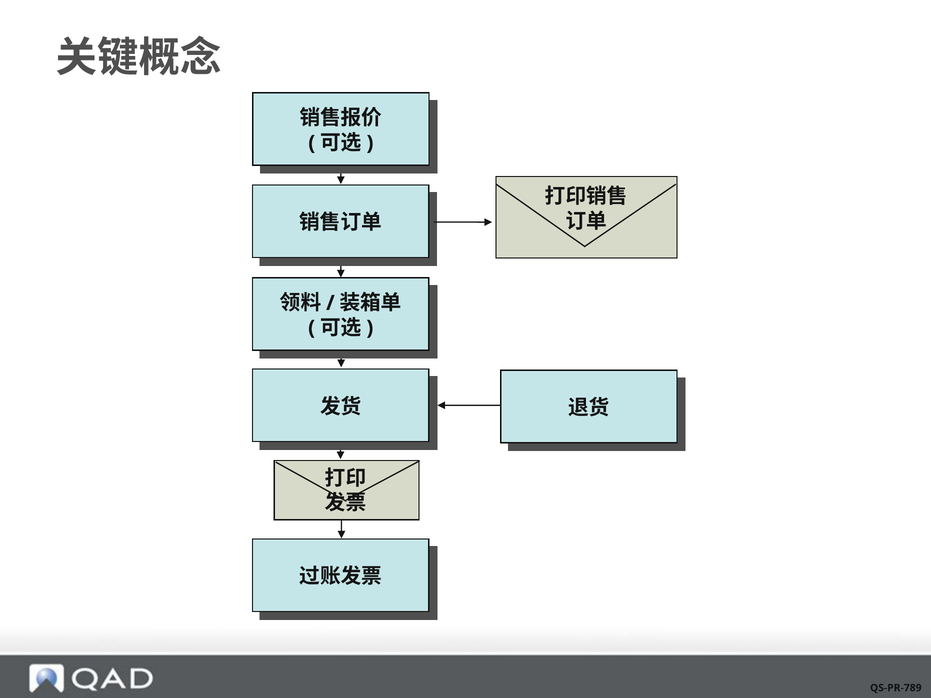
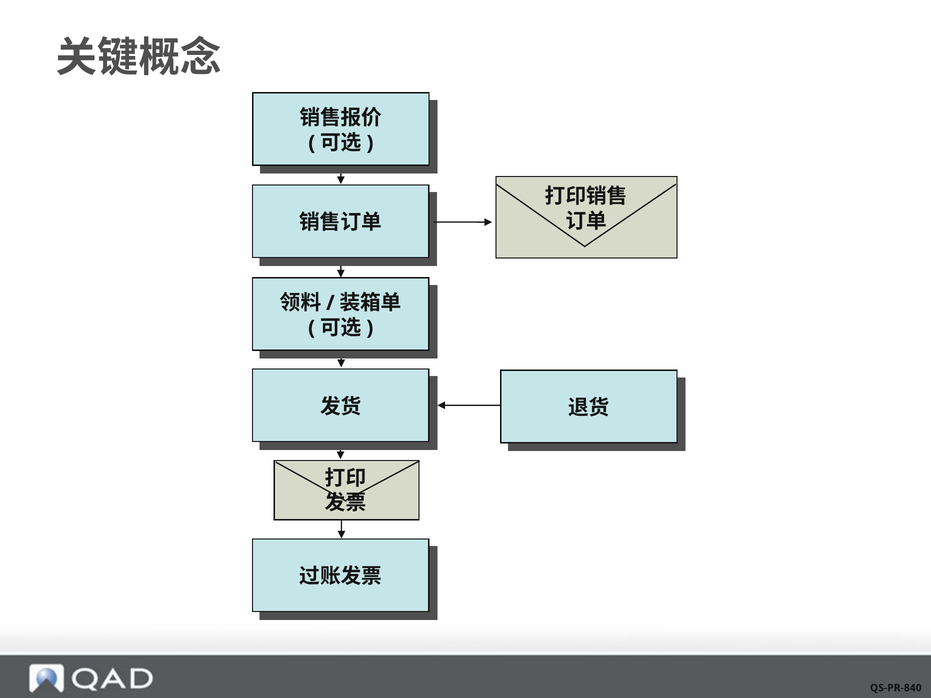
QS-PR-789: QS-PR-789 -> QS-PR-840
